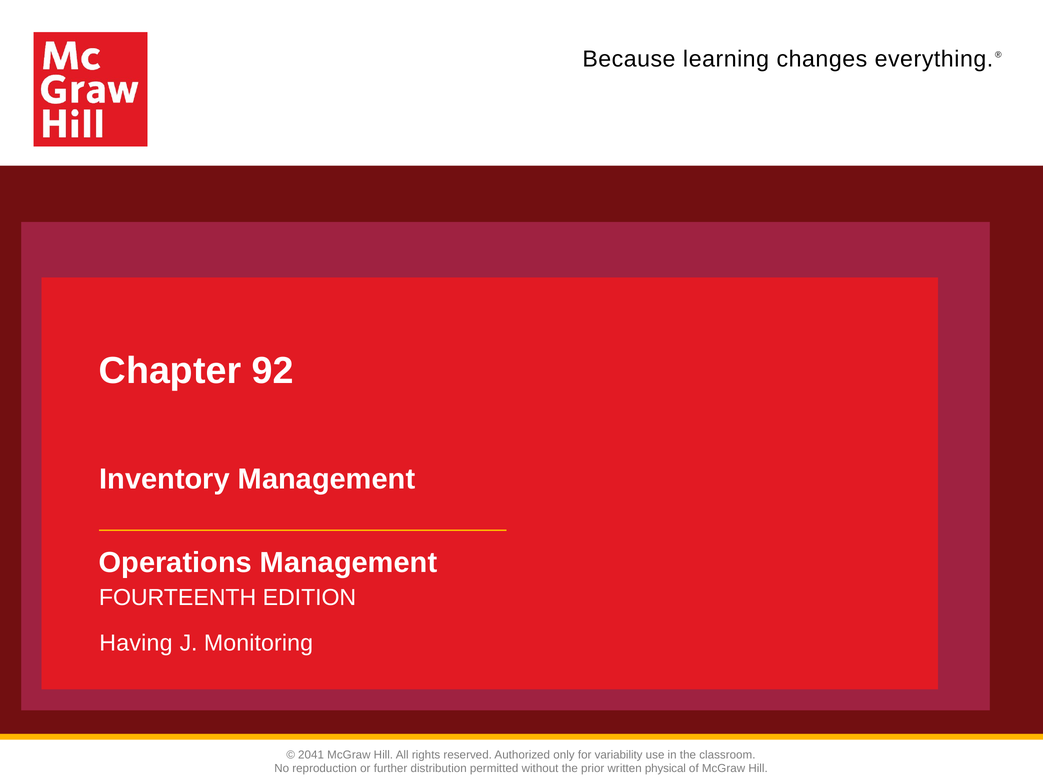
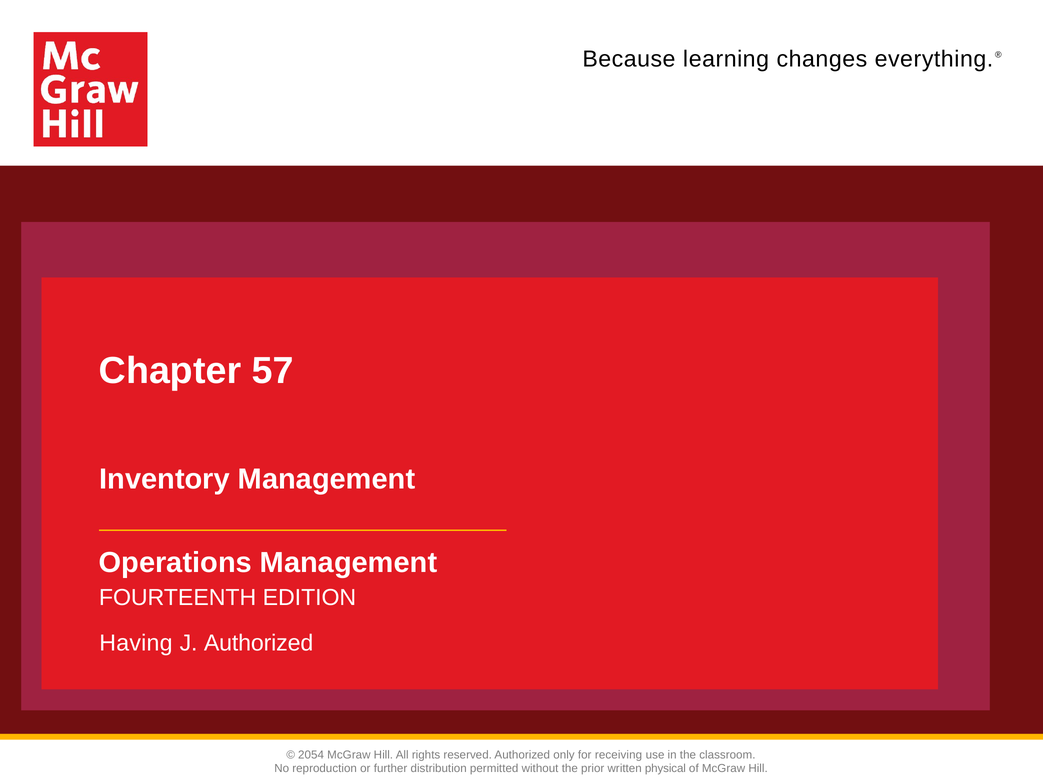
92: 92 -> 57
J Monitoring: Monitoring -> Authorized
2041: 2041 -> 2054
variability: variability -> receiving
